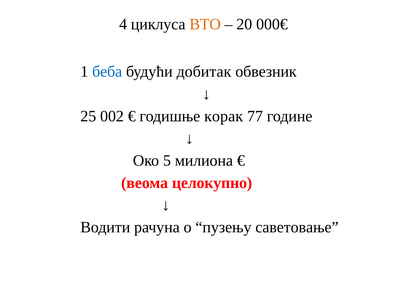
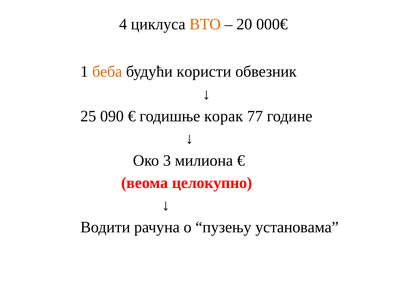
беба colour: blue -> orange
добитак: добитак -> користи
002: 002 -> 090
5: 5 -> 3
саветовање: саветовање -> установама
